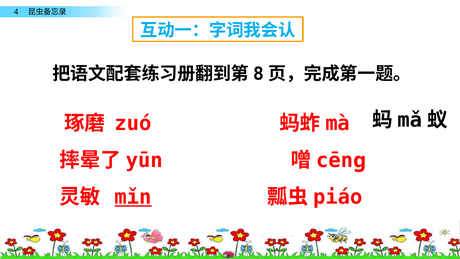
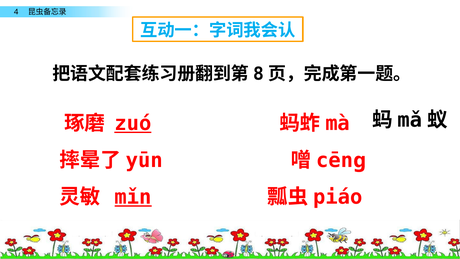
zuó underline: none -> present
